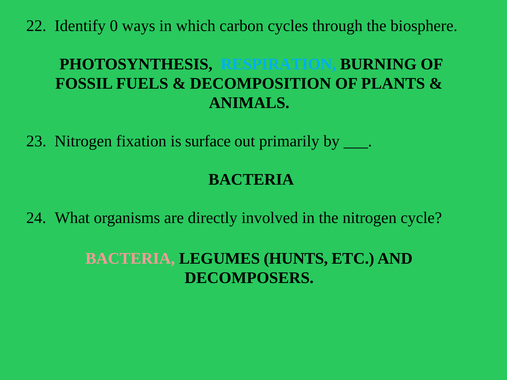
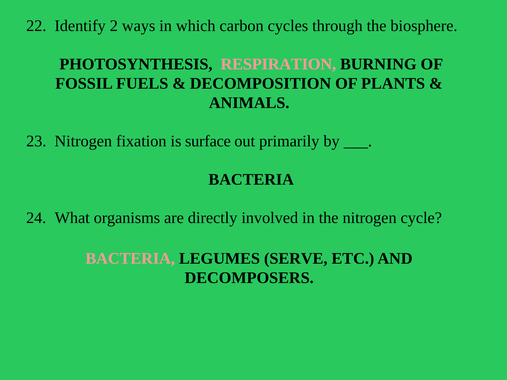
0: 0 -> 2
RESPIRATION colour: light blue -> pink
HUNTS: HUNTS -> SERVE
